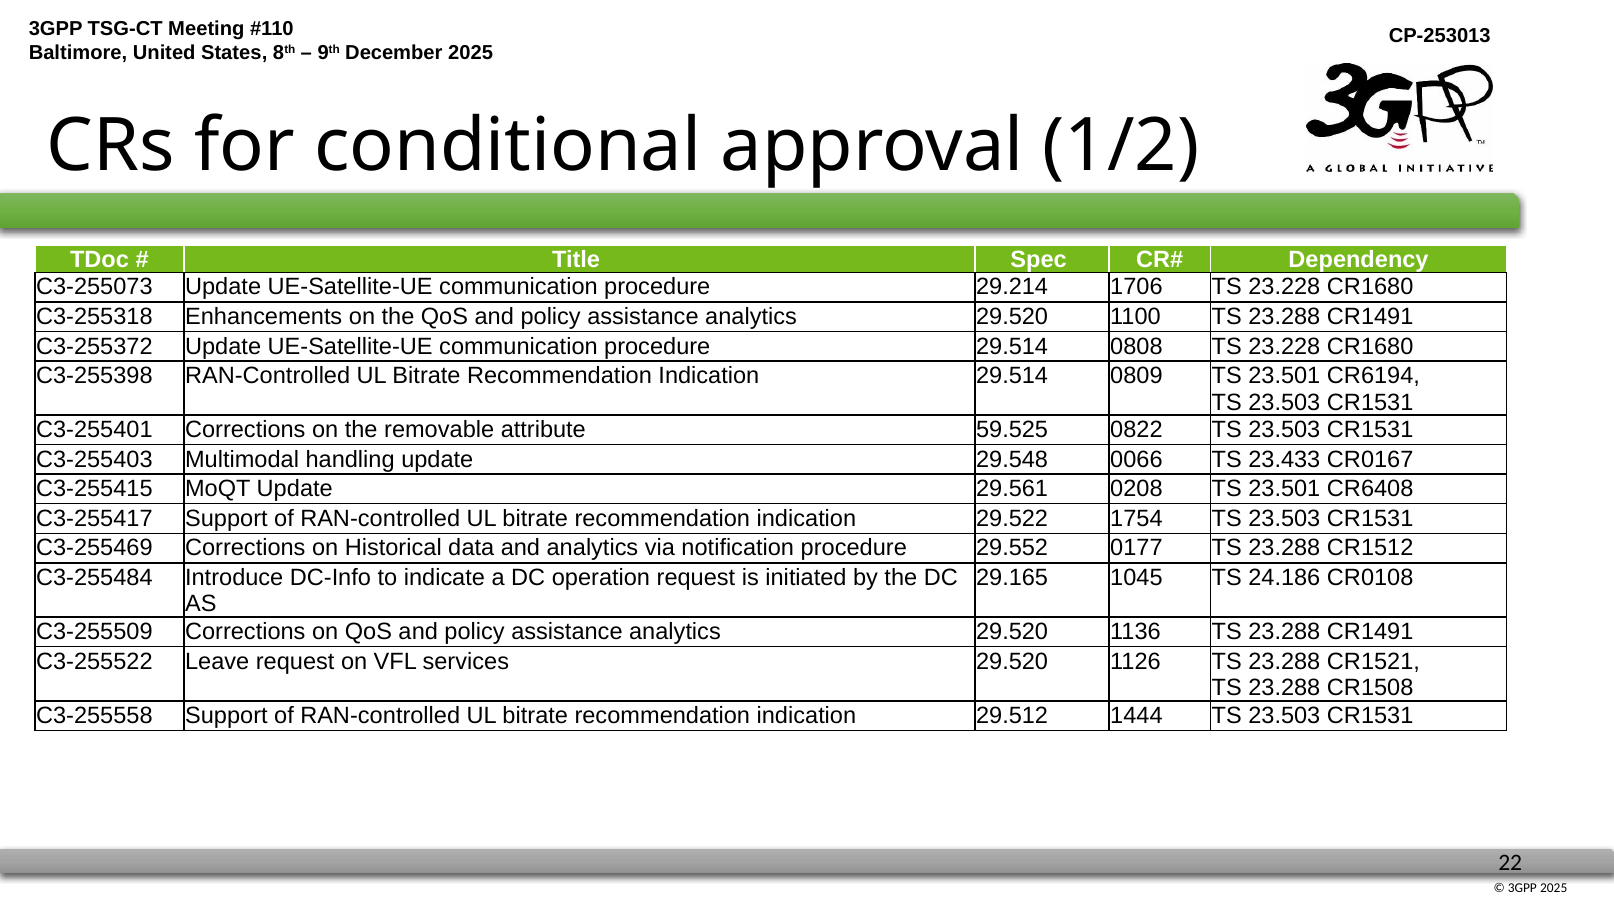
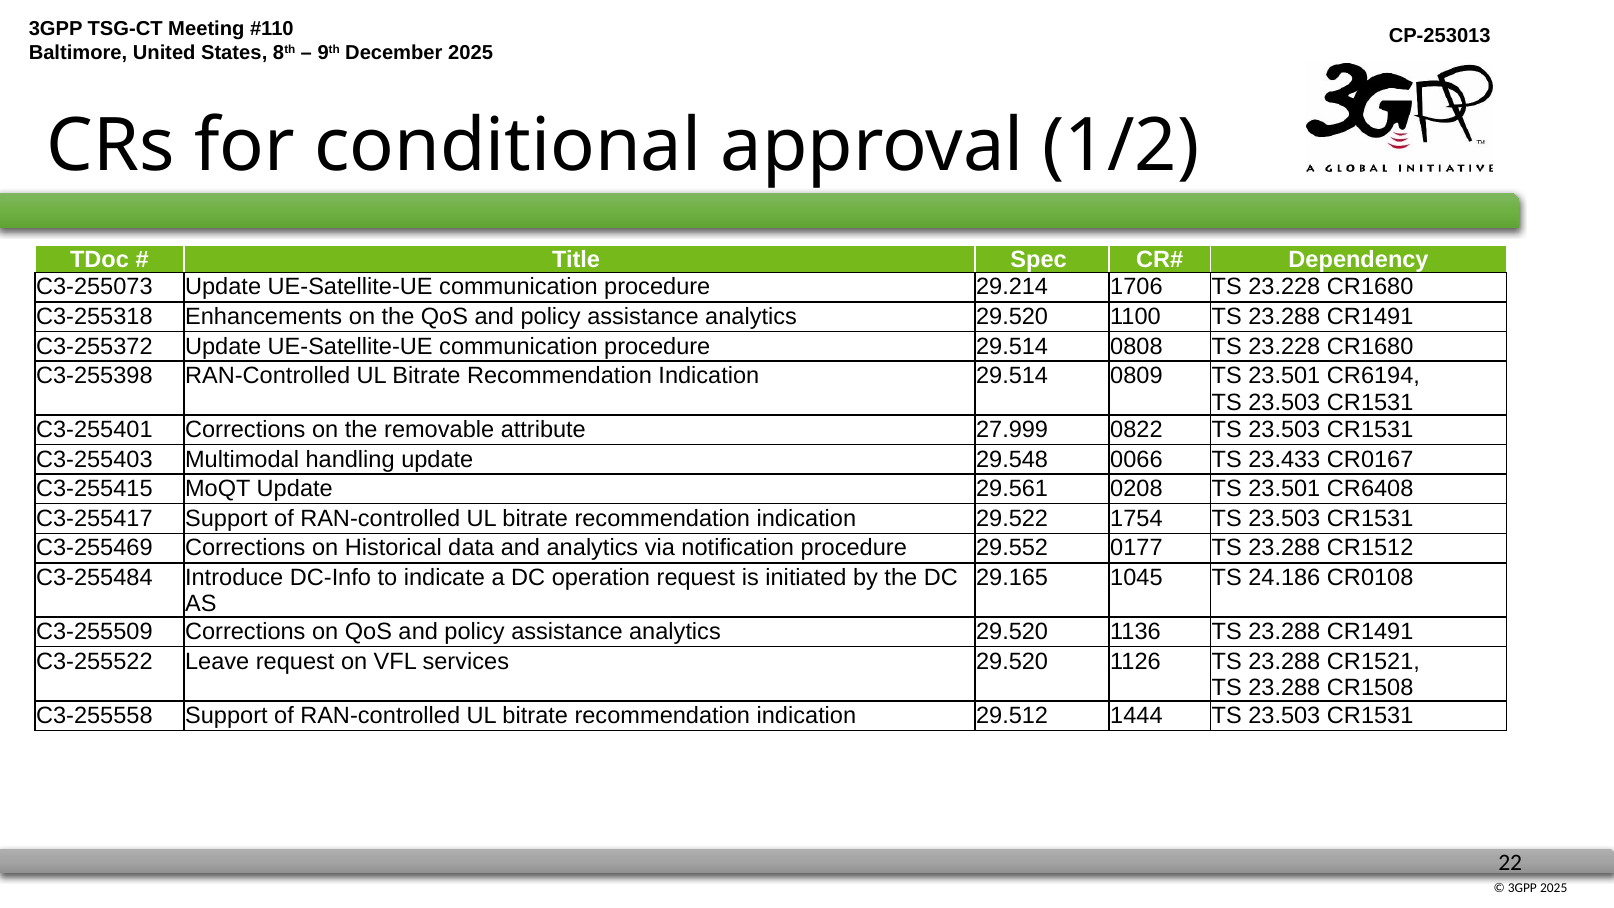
59.525: 59.525 -> 27.999
